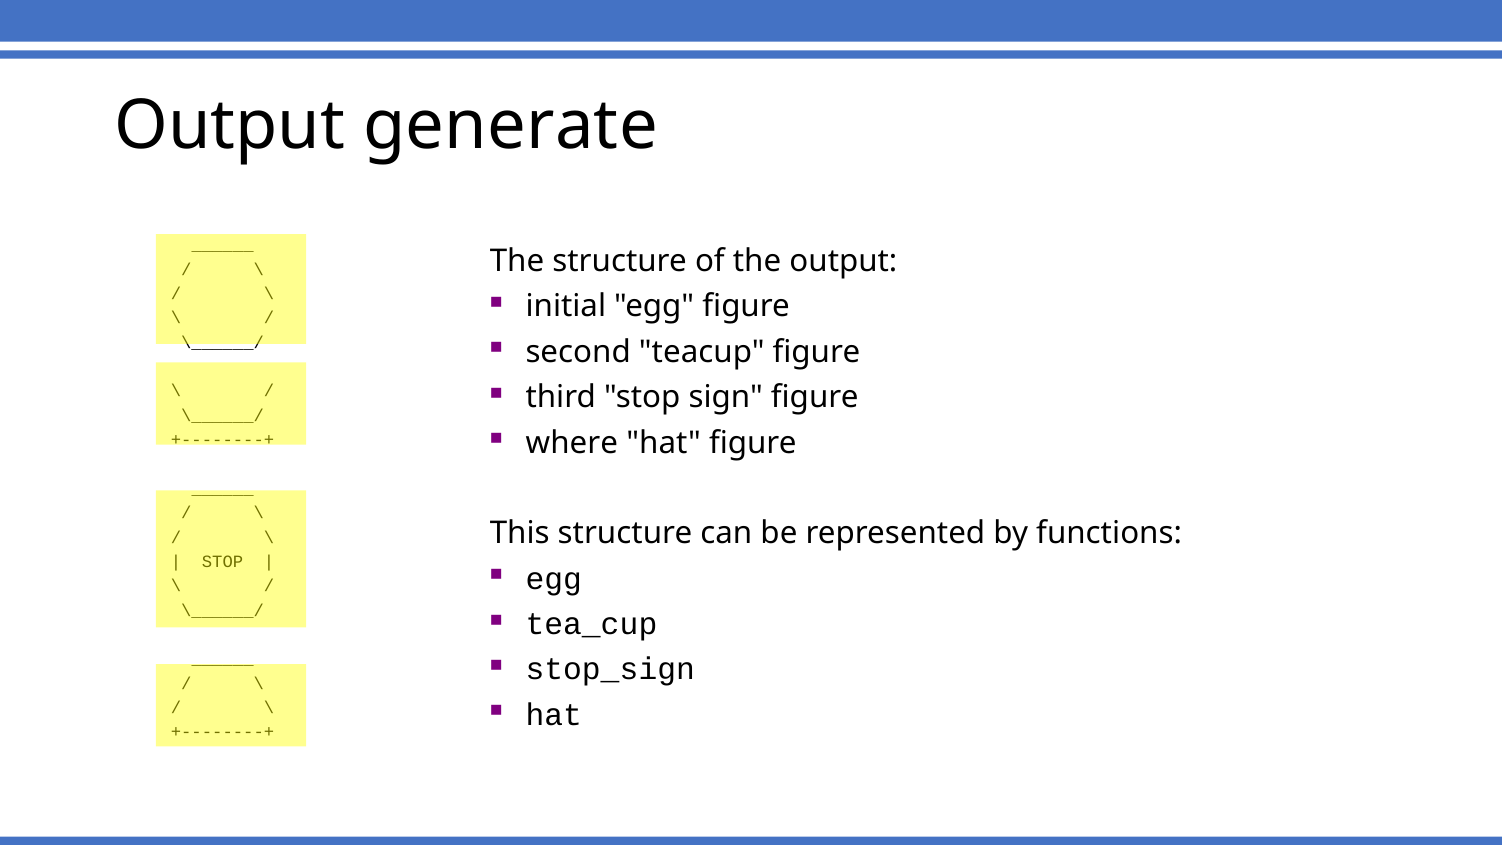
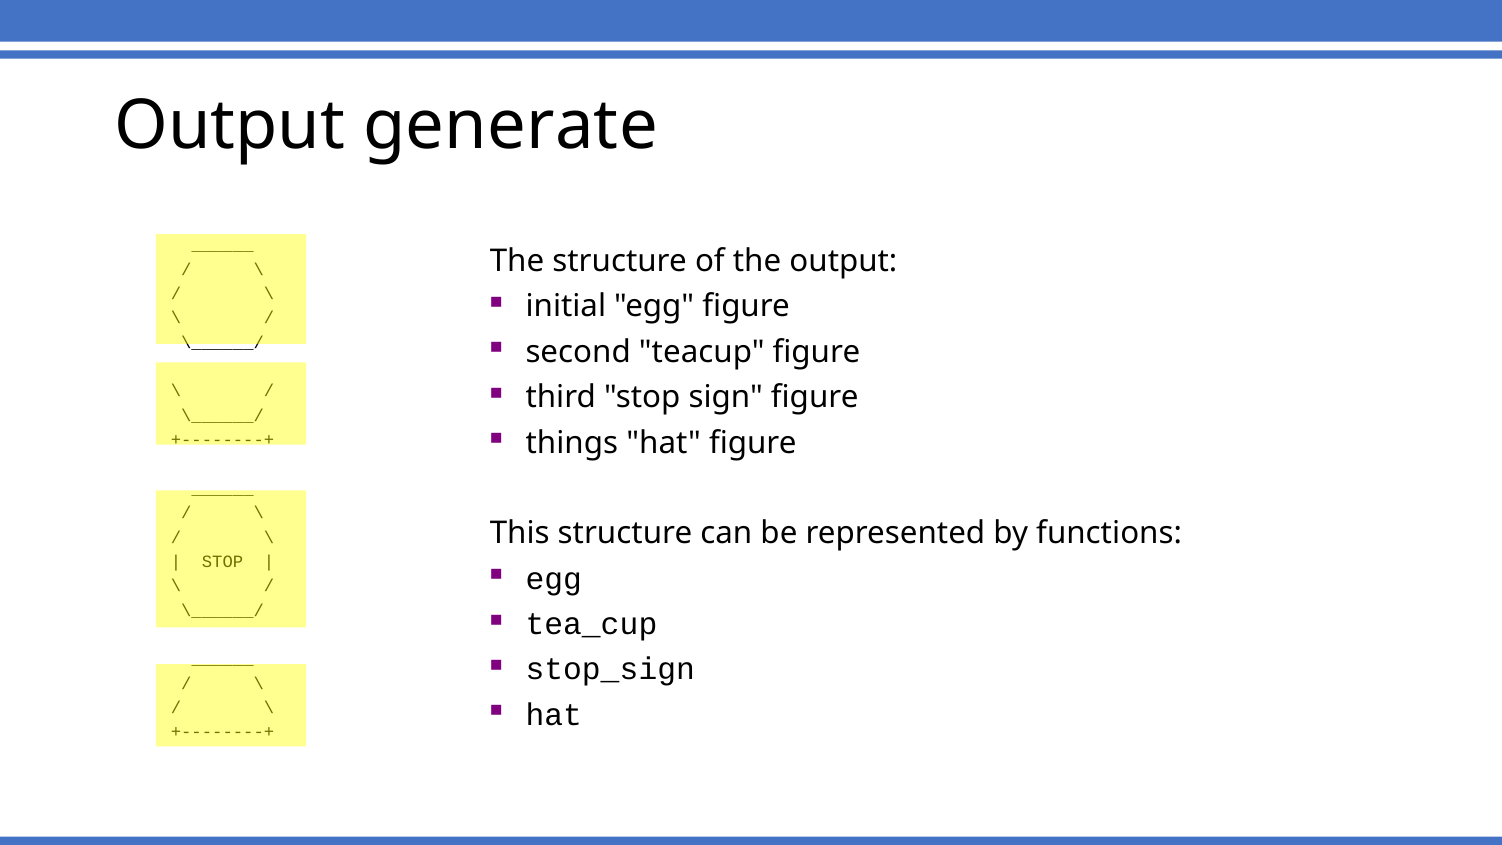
where: where -> things
